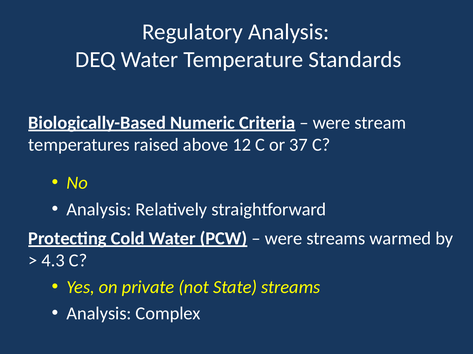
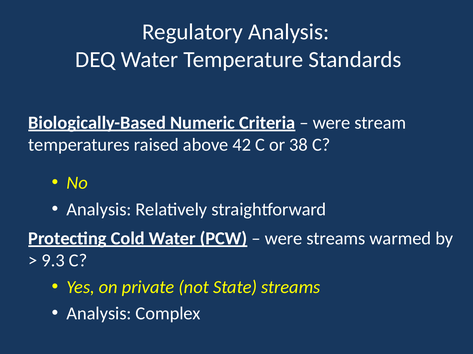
12: 12 -> 42
37: 37 -> 38
4.3: 4.3 -> 9.3
